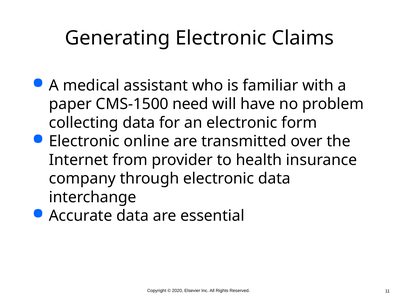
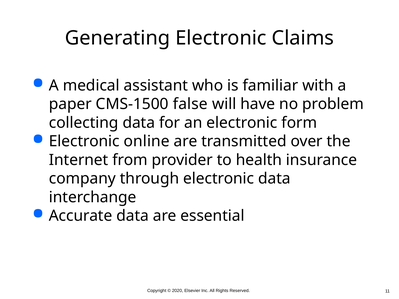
need: need -> false
